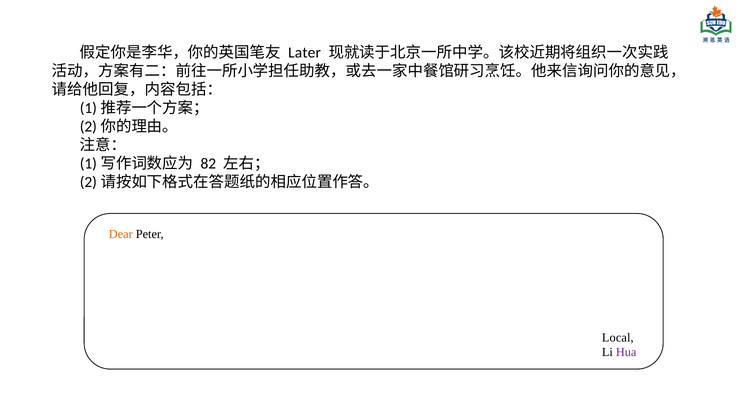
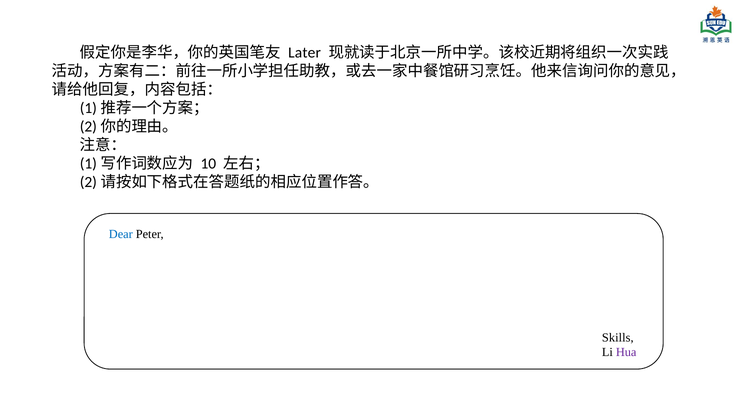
82: 82 -> 10
Dear colour: orange -> blue
Local: Local -> Skills
